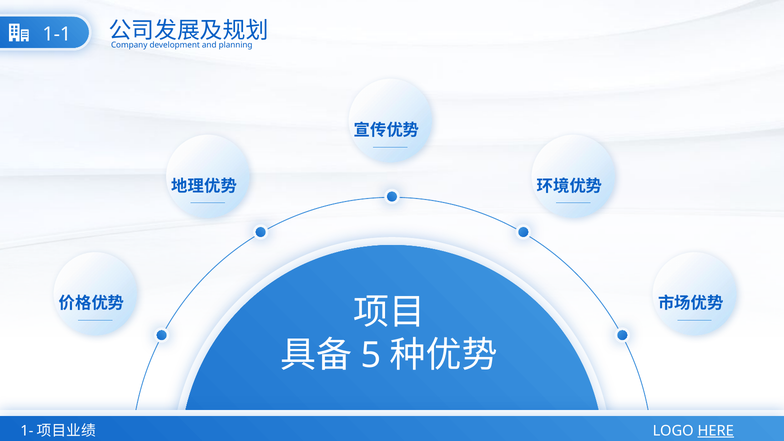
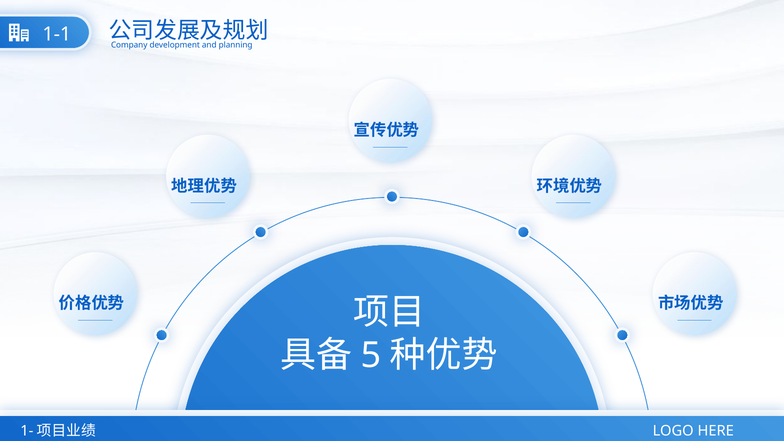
HERE underline: present -> none
